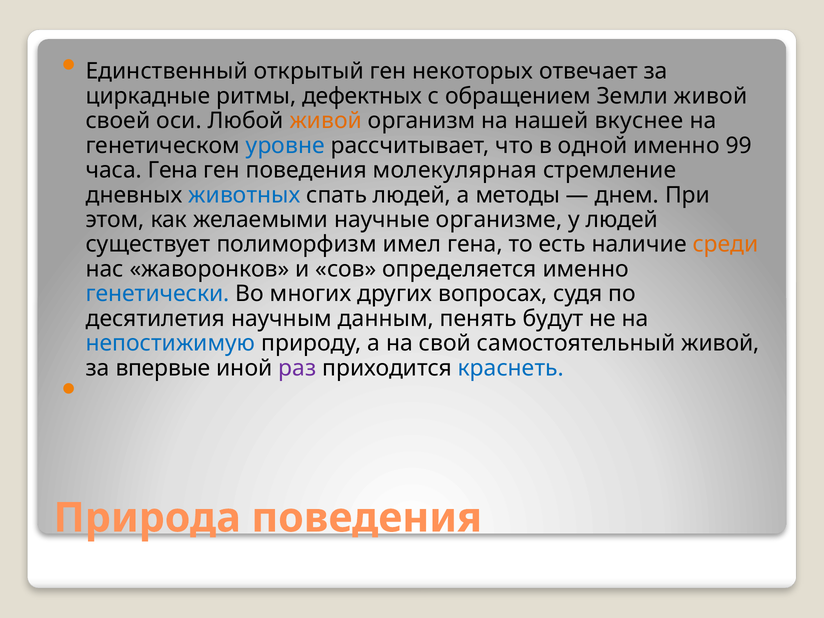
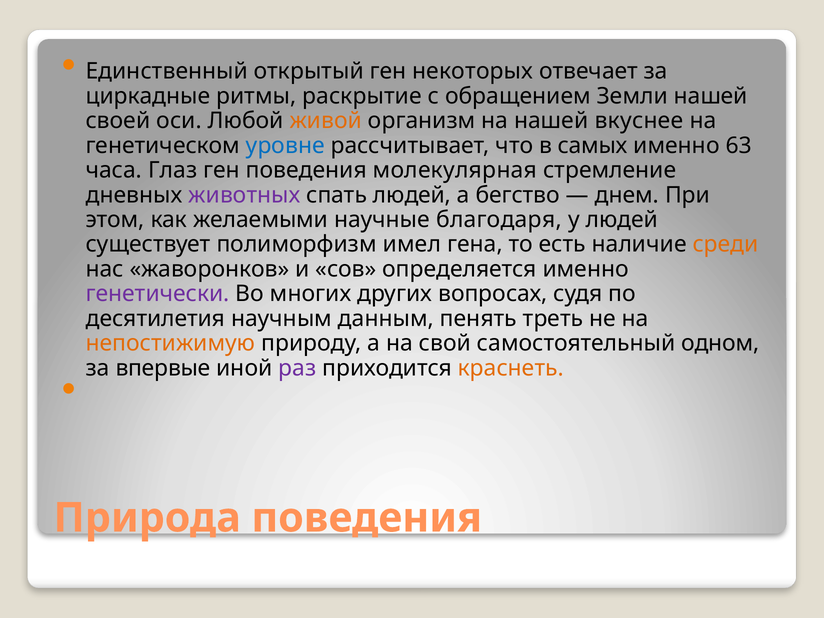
дефектных: дефектных -> раскрытие
Земли живой: живой -> нашей
одной: одной -> самых
99: 99 -> 63
часа Гена: Гена -> Глаз
животных colour: blue -> purple
методы: методы -> бегство
организме: организме -> благодаря
генетически colour: blue -> purple
будут: будут -> треть
непостижимую colour: blue -> orange
самостоятельный живой: живой -> одном
краснеть colour: blue -> orange
